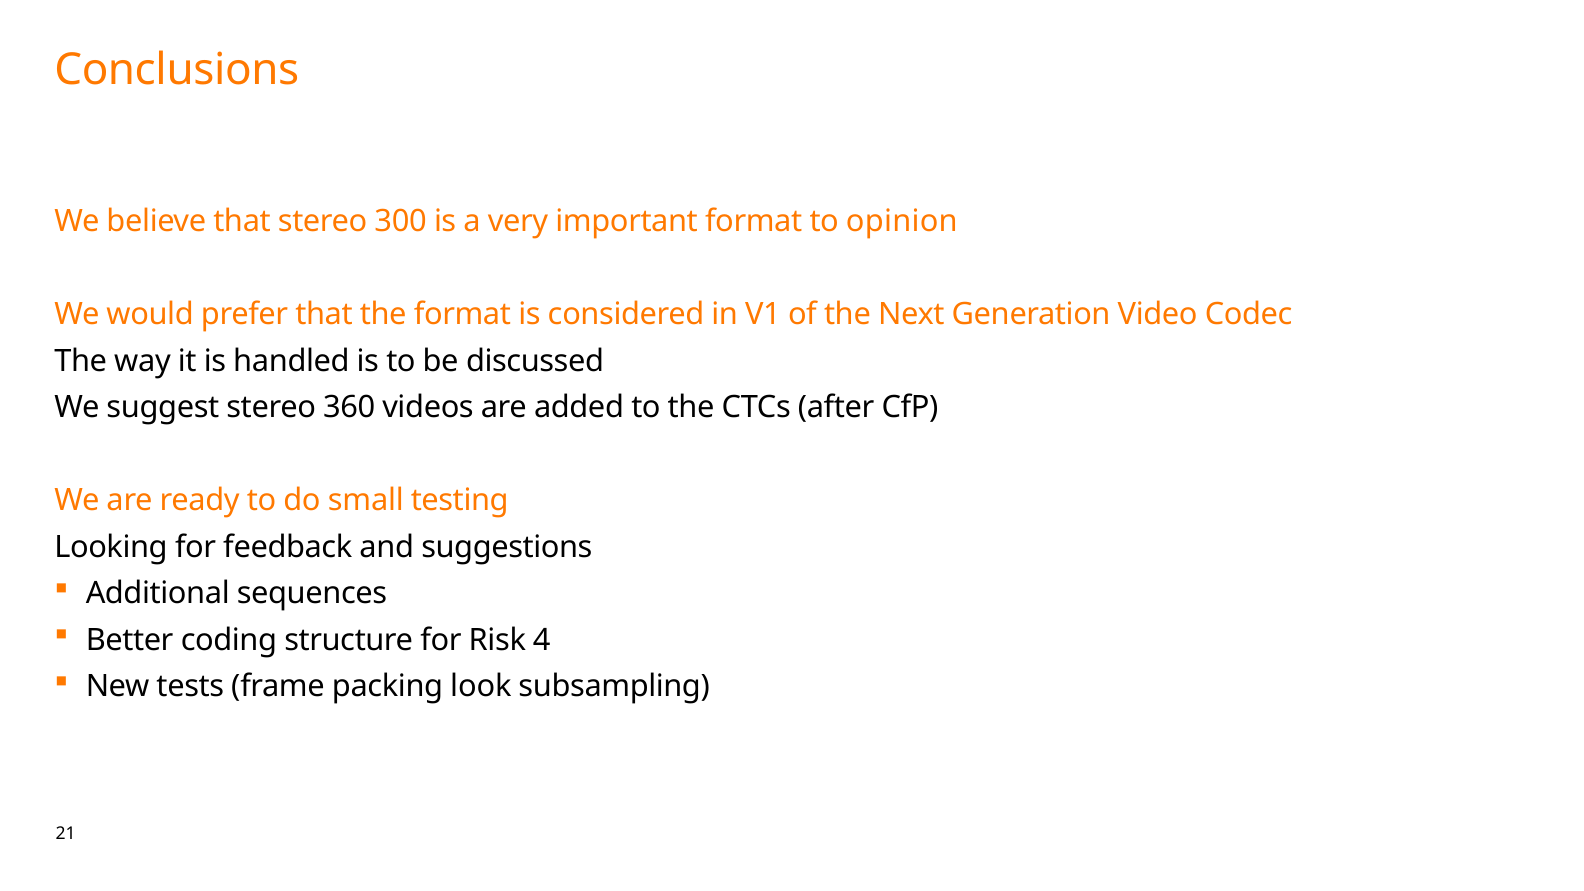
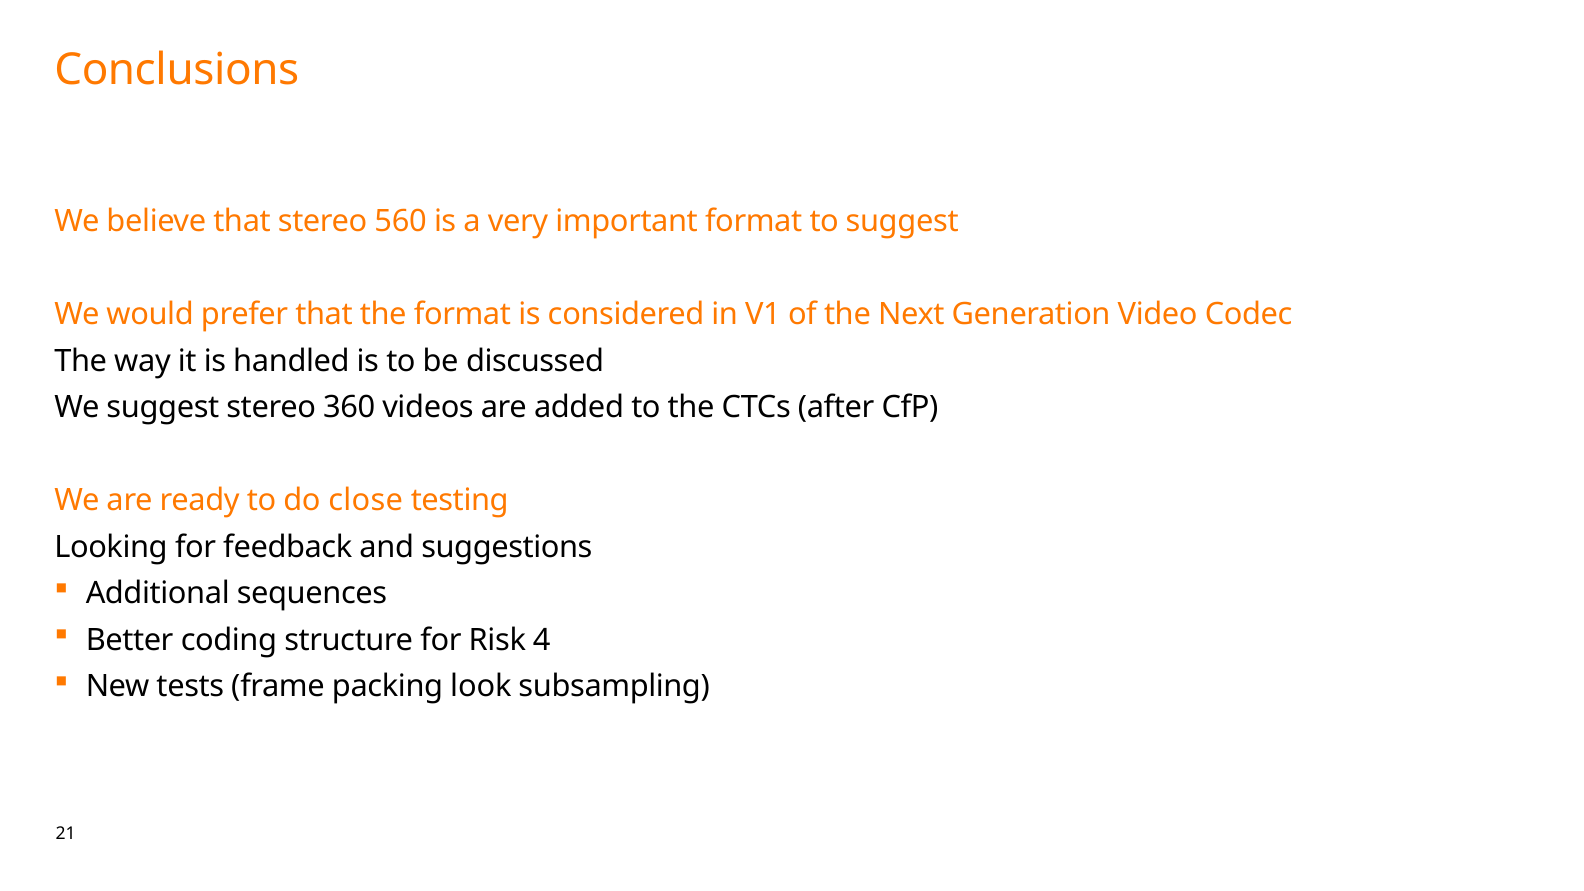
300: 300 -> 560
to opinion: opinion -> suggest
small: small -> close
